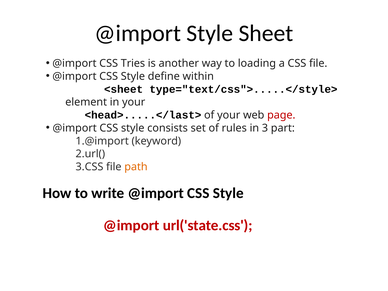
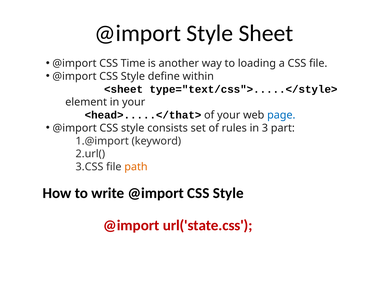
Tries: Tries -> Time
<head>.....</last>: <head>.....</last> -> <head>.....</that>
page colour: red -> blue
